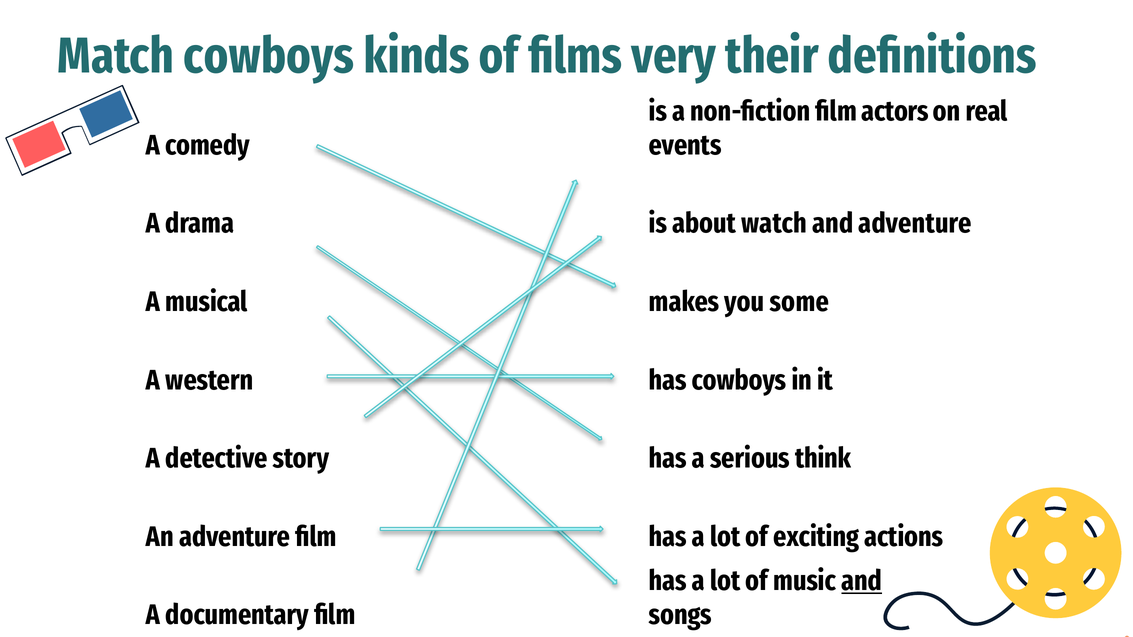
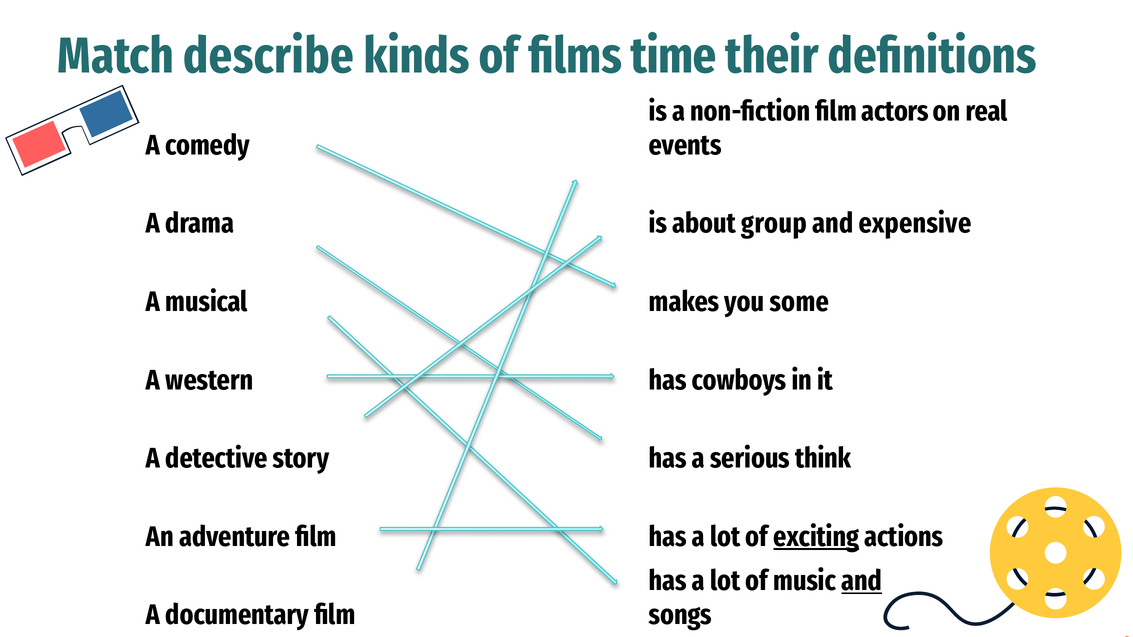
Мatch cowboys: cowboys -> describe
very: very -> time
watch: watch -> group
and adventure: adventure -> expensive
exciting underline: none -> present
